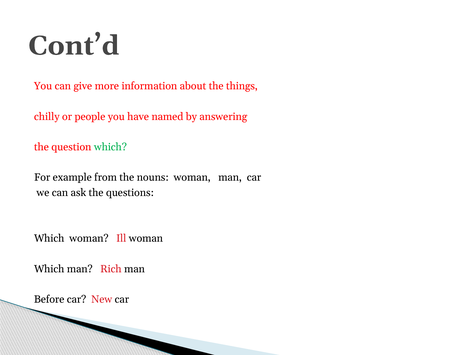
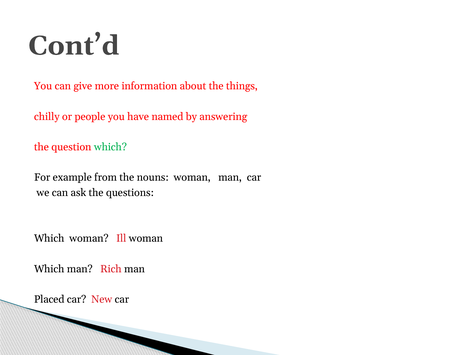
Before: Before -> Placed
